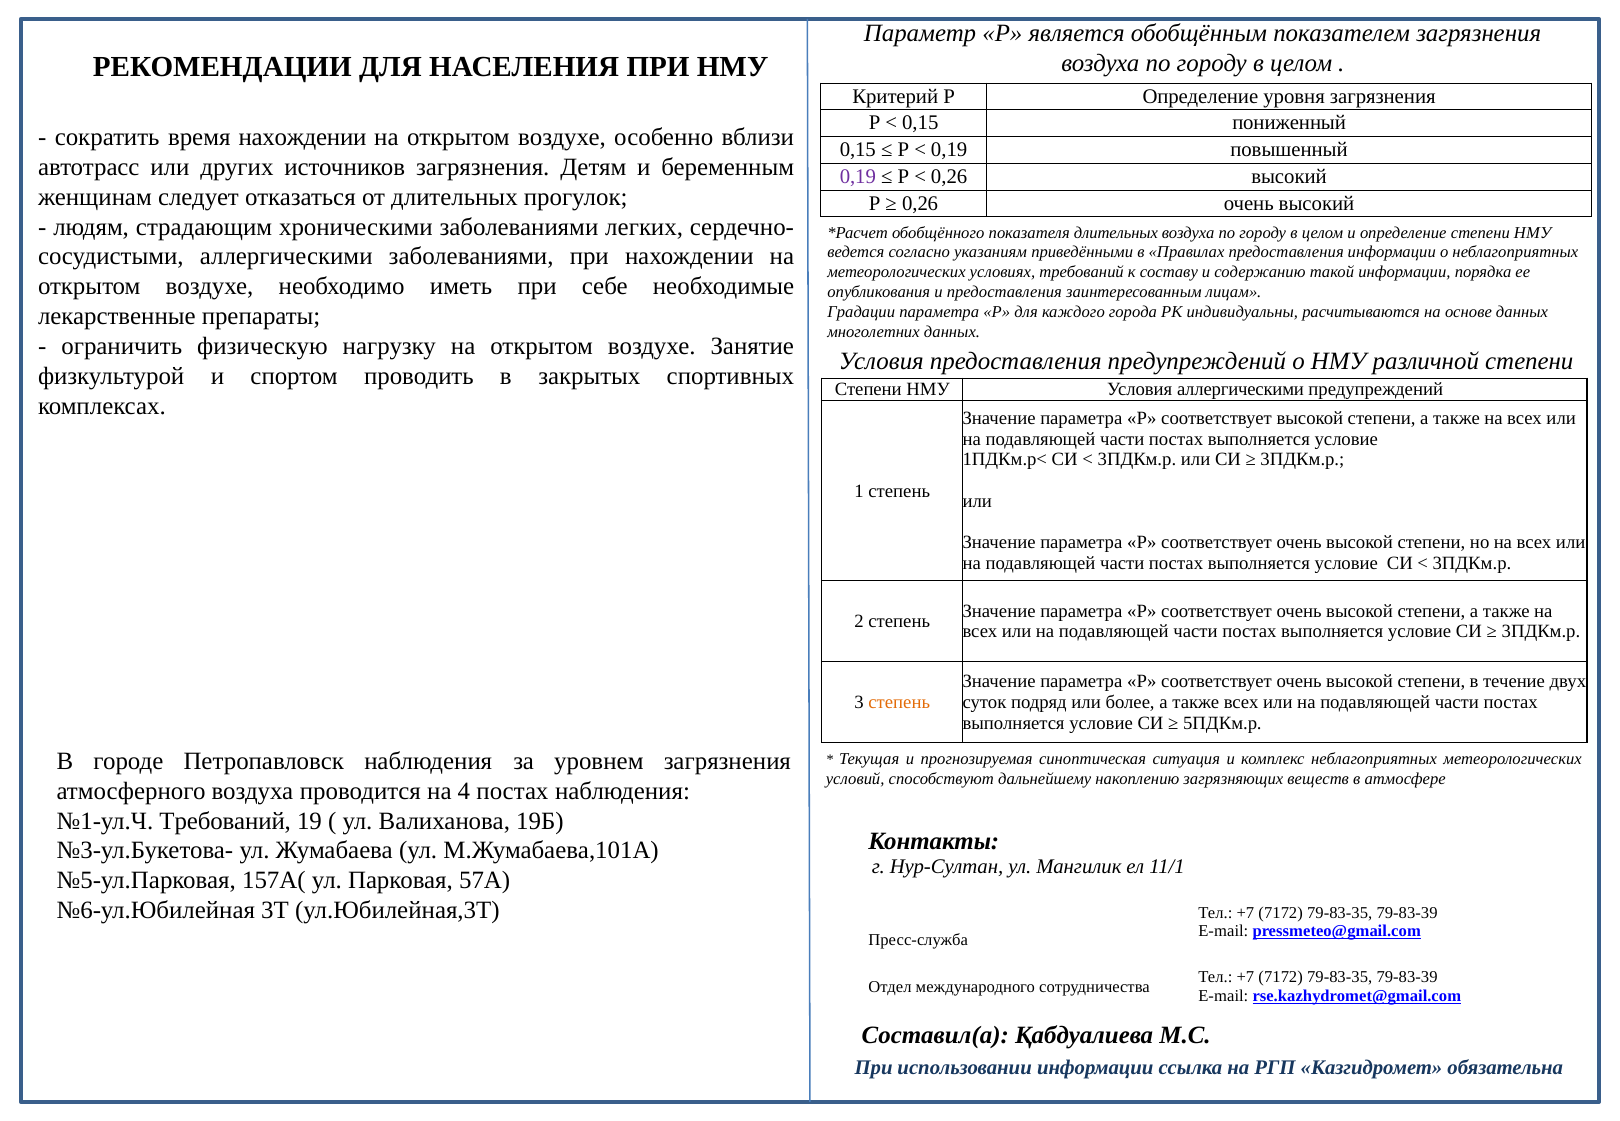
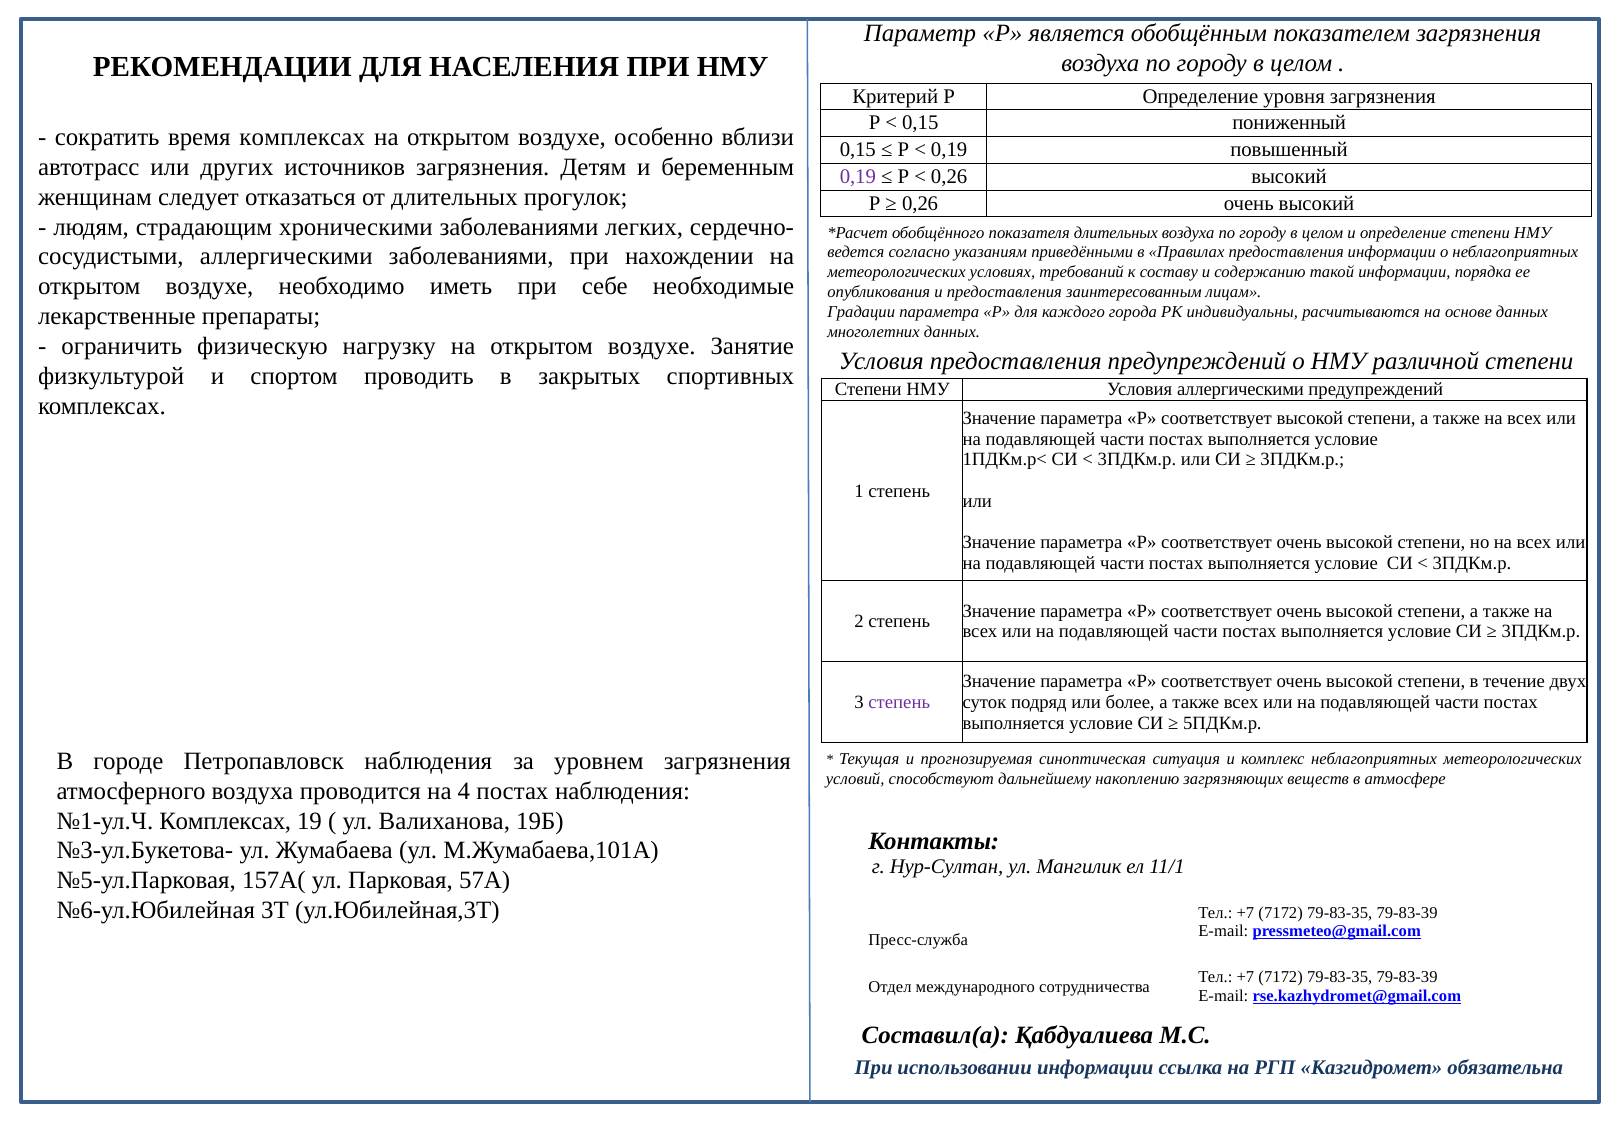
время нахождении: нахождении -> комплексах
степень at (899, 703) colour: orange -> purple
№1-ул.Ч Требований: Требований -> Комплексах
